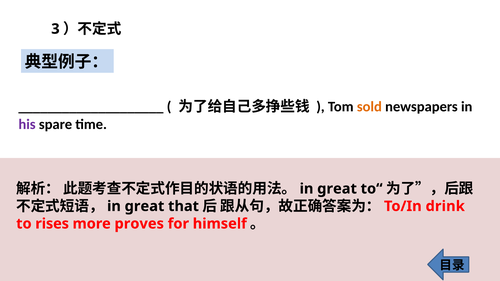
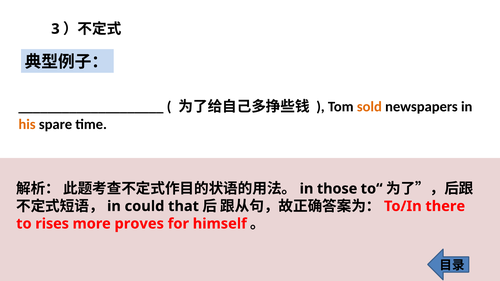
his colour: purple -> orange
great at (337, 189): great -> those
great at (144, 206): great -> could
drink: drink -> there
